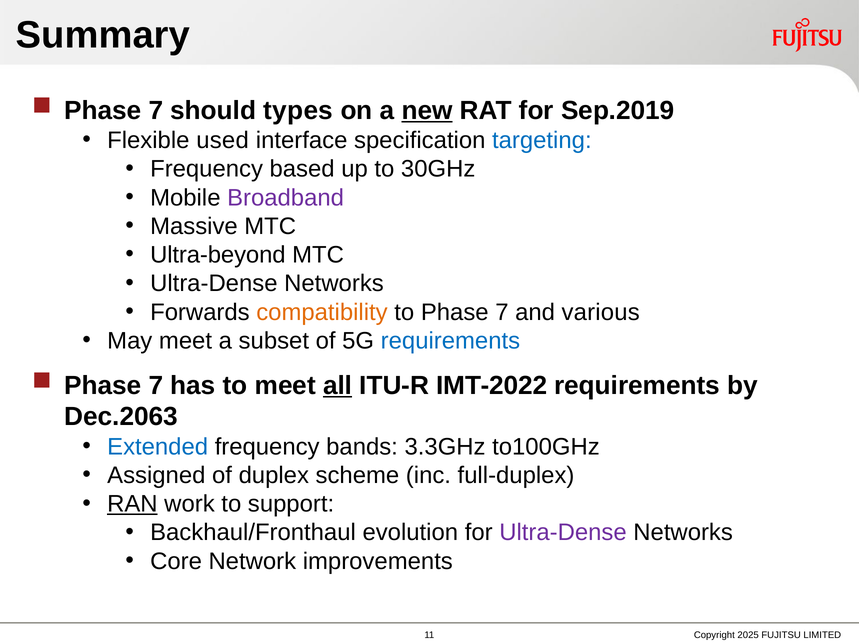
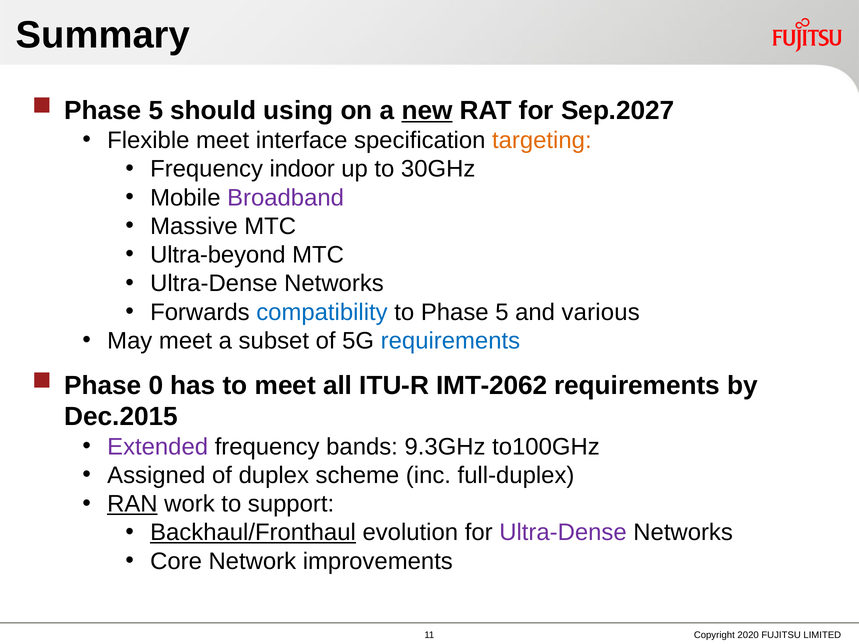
7 at (156, 111): 7 -> 5
types: types -> using
Sep.2019: Sep.2019 -> Sep.2027
Flexible used: used -> meet
targeting colour: blue -> orange
based: based -> indoor
compatibility colour: orange -> blue
to Phase 7: 7 -> 5
7 at (156, 385): 7 -> 0
all underline: present -> none
IMT-2022: IMT-2022 -> IMT-2062
Dec.2063: Dec.2063 -> Dec.2015
Extended colour: blue -> purple
3.3GHz: 3.3GHz -> 9.3GHz
Backhaul/Fronthaul underline: none -> present
2025: 2025 -> 2020
